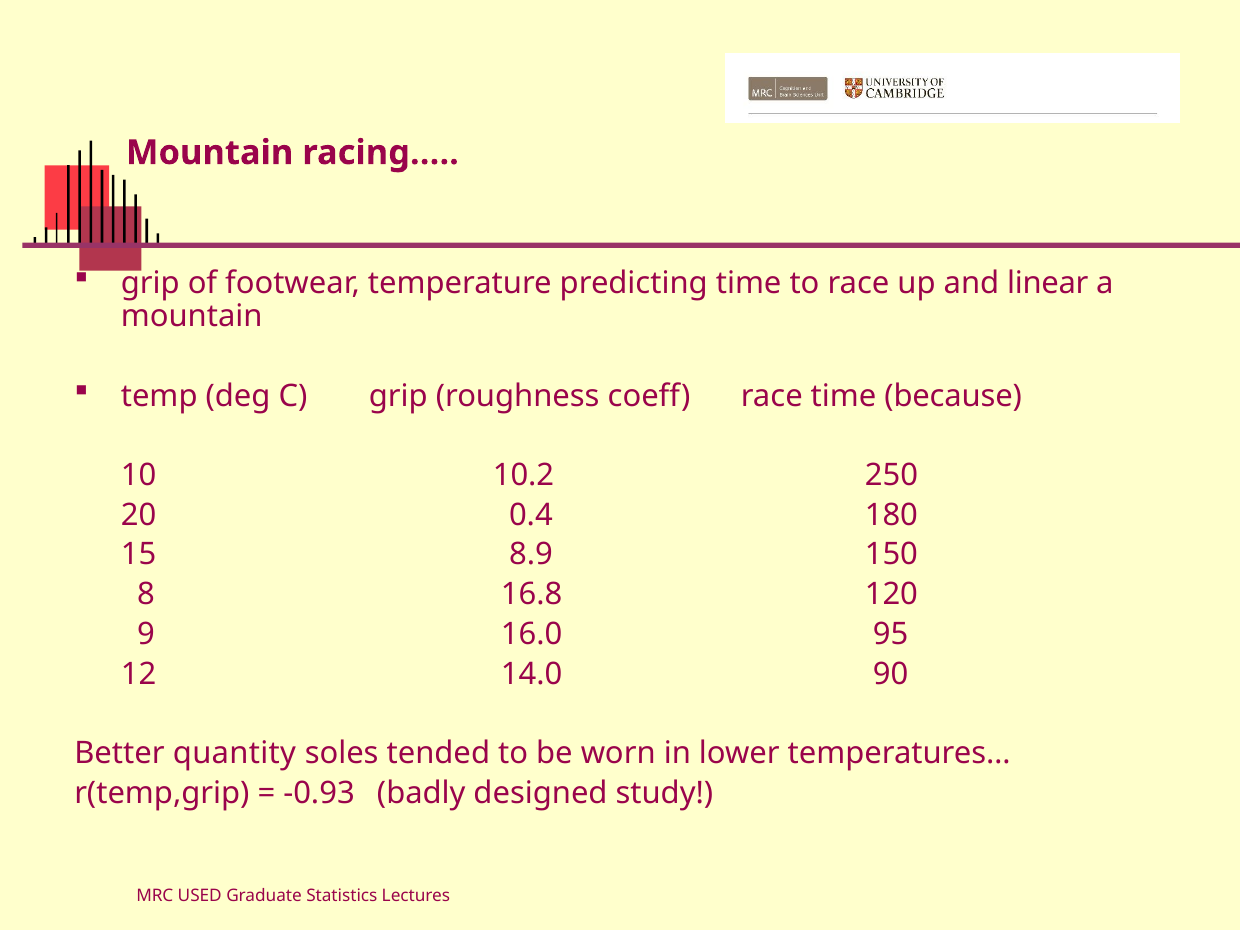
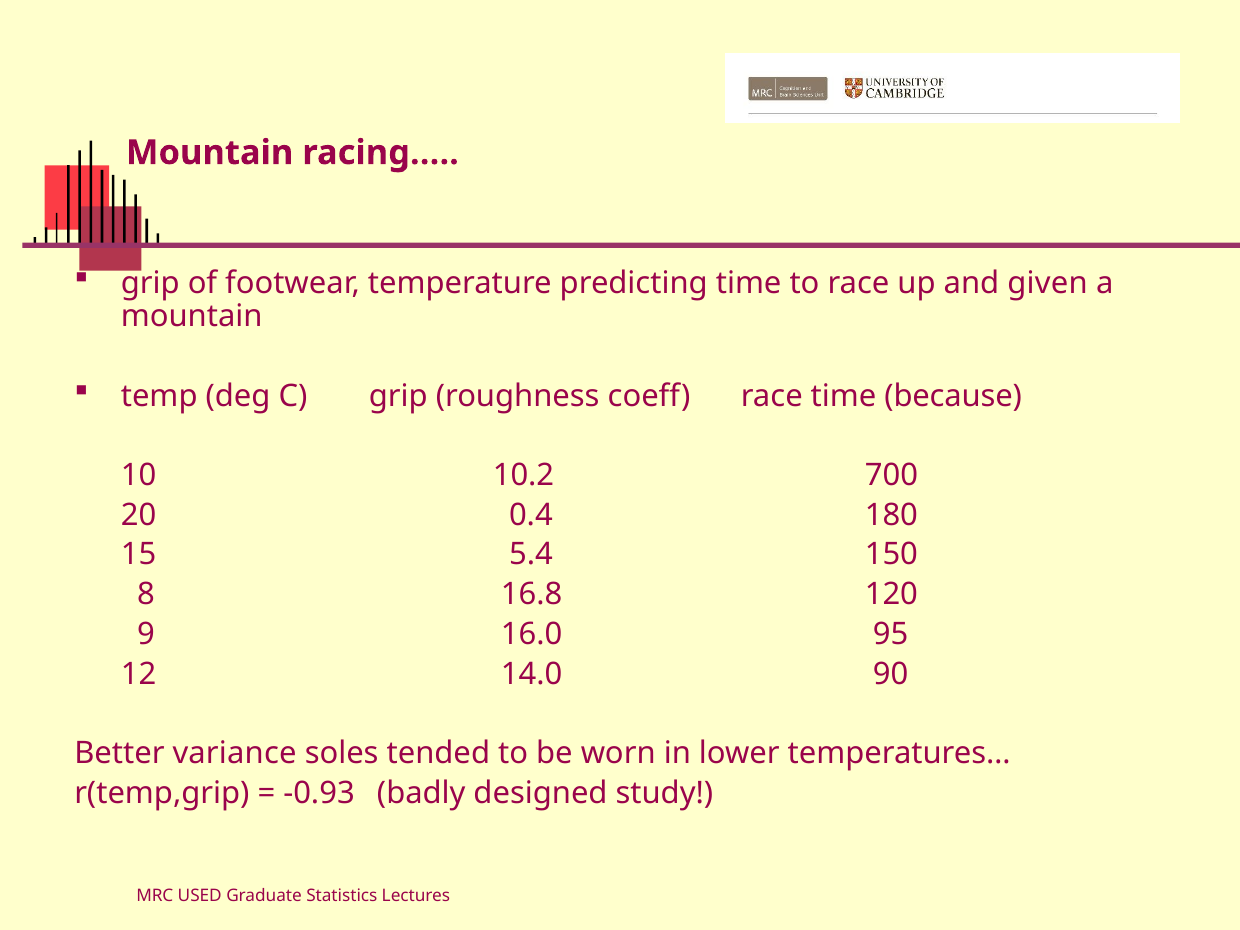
linear: linear -> given
250: 250 -> 700
8.9: 8.9 -> 5.4
quantity: quantity -> variance
